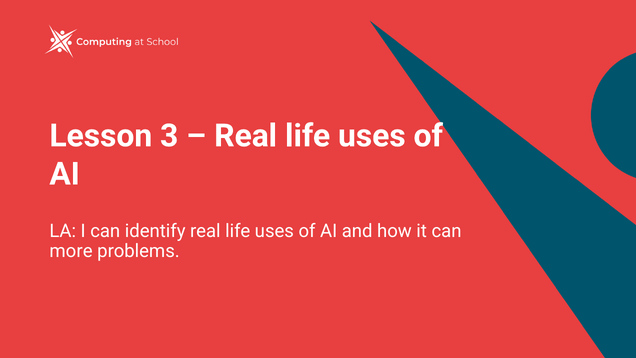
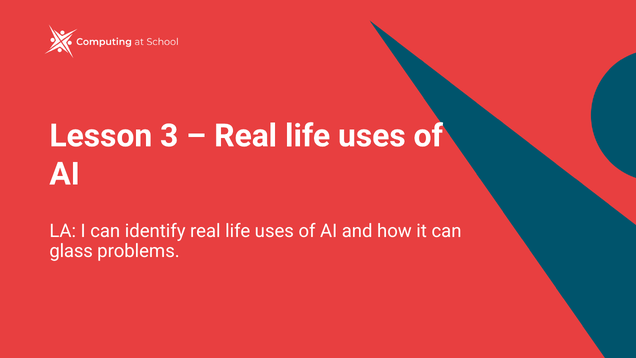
more: more -> glass
